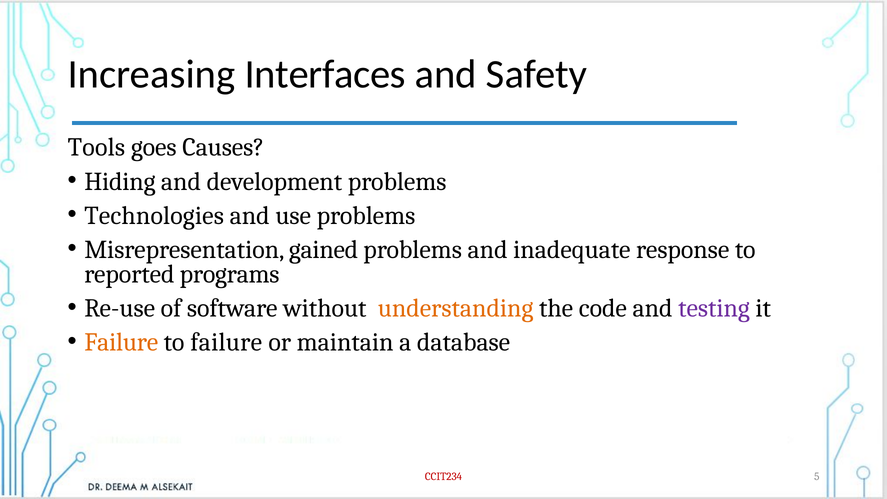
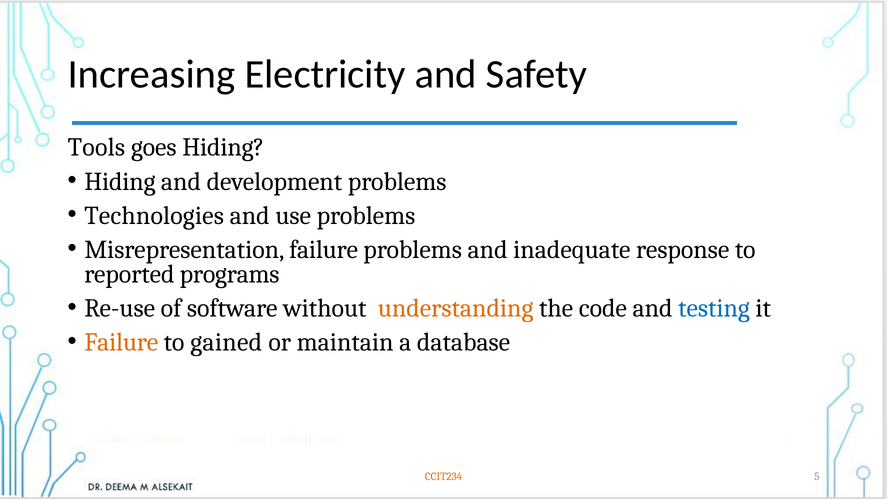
Interfaces: Interfaces -> Electricity
goes Causes: Causes -> Hiding
Misrepresentation gained: gained -> failure
testing colour: purple -> blue
to failure: failure -> gained
CCIT234 colour: red -> orange
